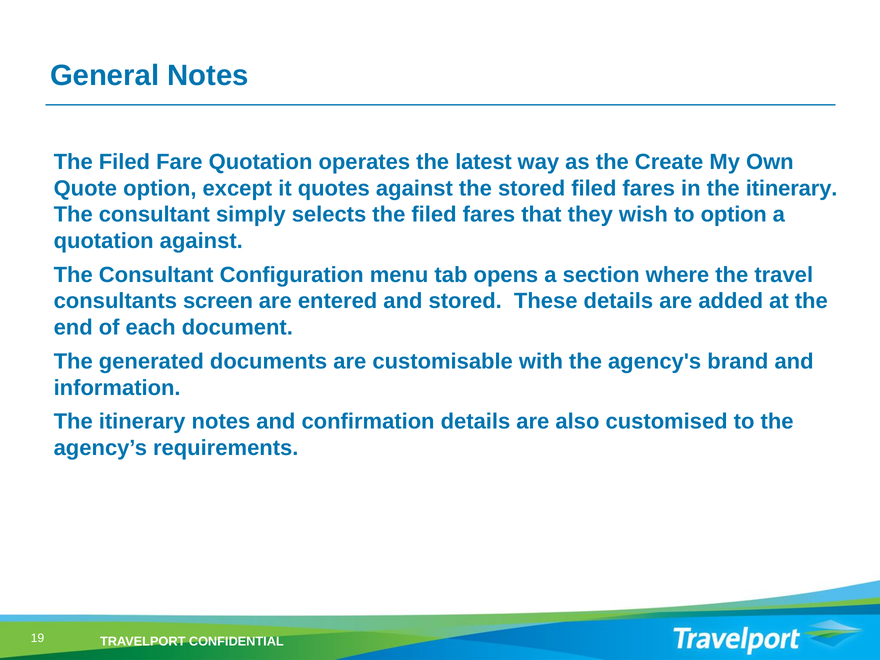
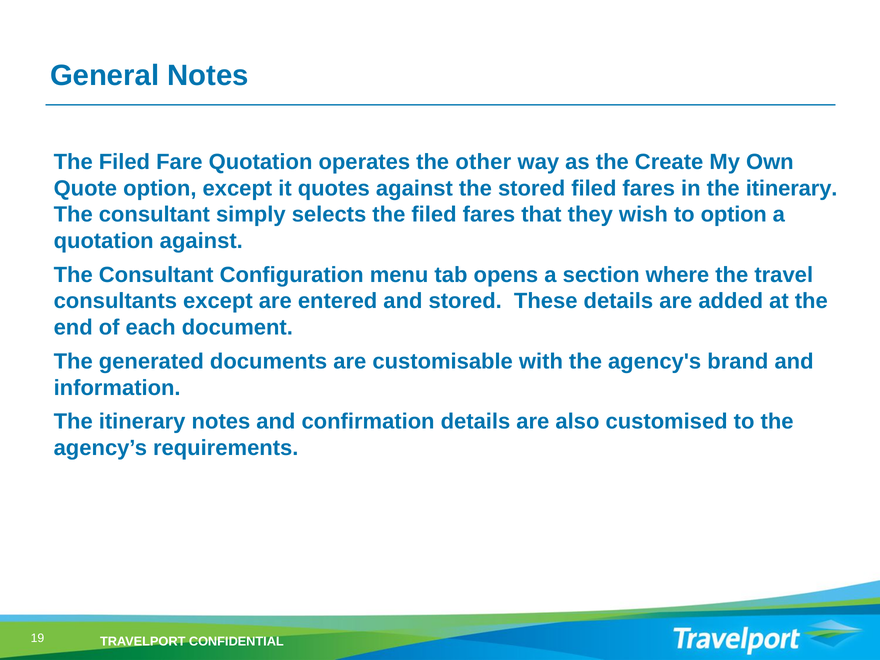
latest: latest -> other
consultants screen: screen -> except
